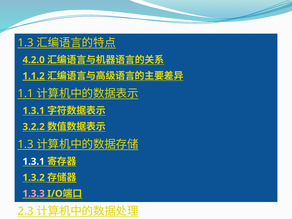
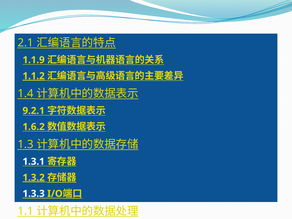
1.3 at (25, 43): 1.3 -> 2.1
4.2.0: 4.2.0 -> 1.1.9
1.1: 1.1 -> 1.4
1.3.1 at (34, 111): 1.3.1 -> 9.2.1
3.2.2: 3.2.2 -> 1.6.2
1.3.2 underline: none -> present
1.3.3 colour: pink -> white
2.3: 2.3 -> 1.1
